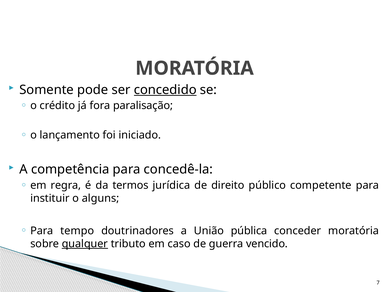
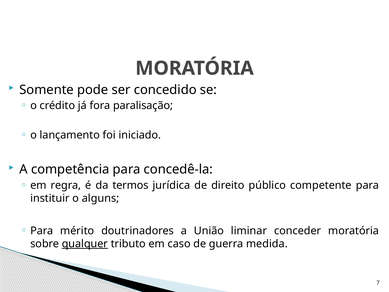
concedido underline: present -> none
tempo: tempo -> mérito
pública: pública -> liminar
vencido: vencido -> medida
